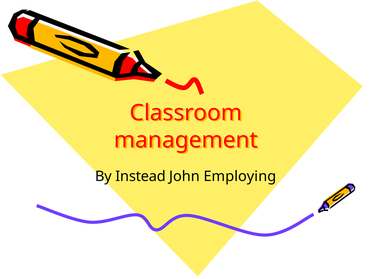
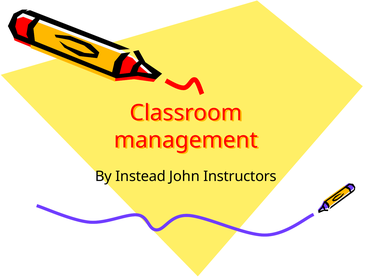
Employing: Employing -> Instructors
